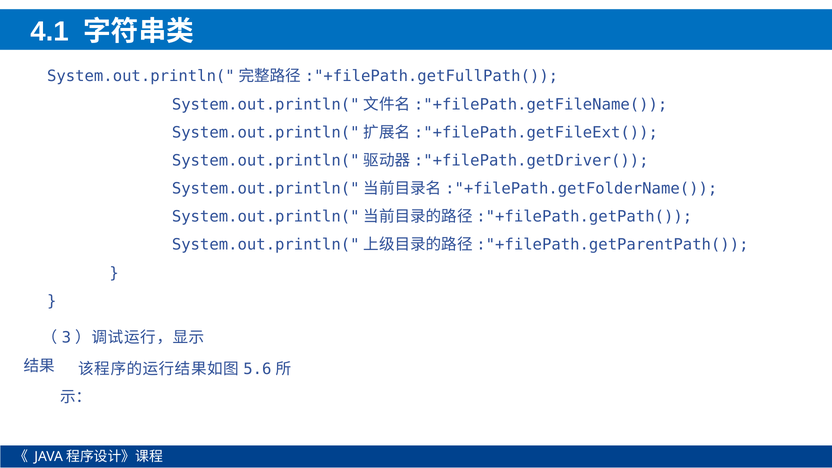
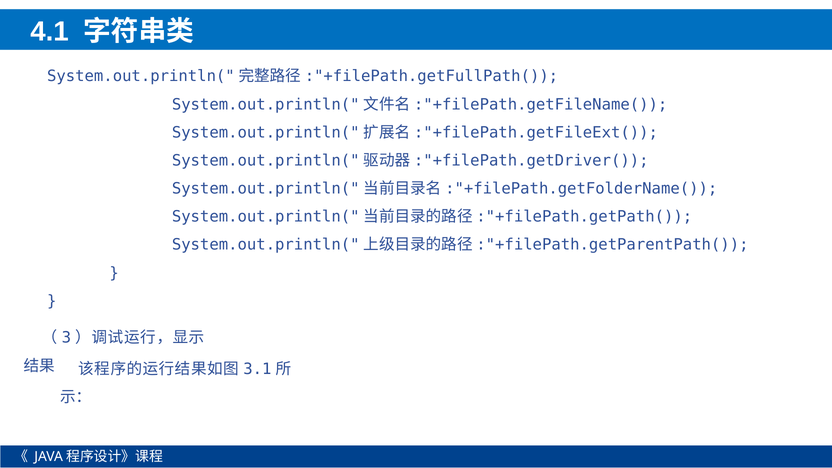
5.6: 5.6 -> 3.1
